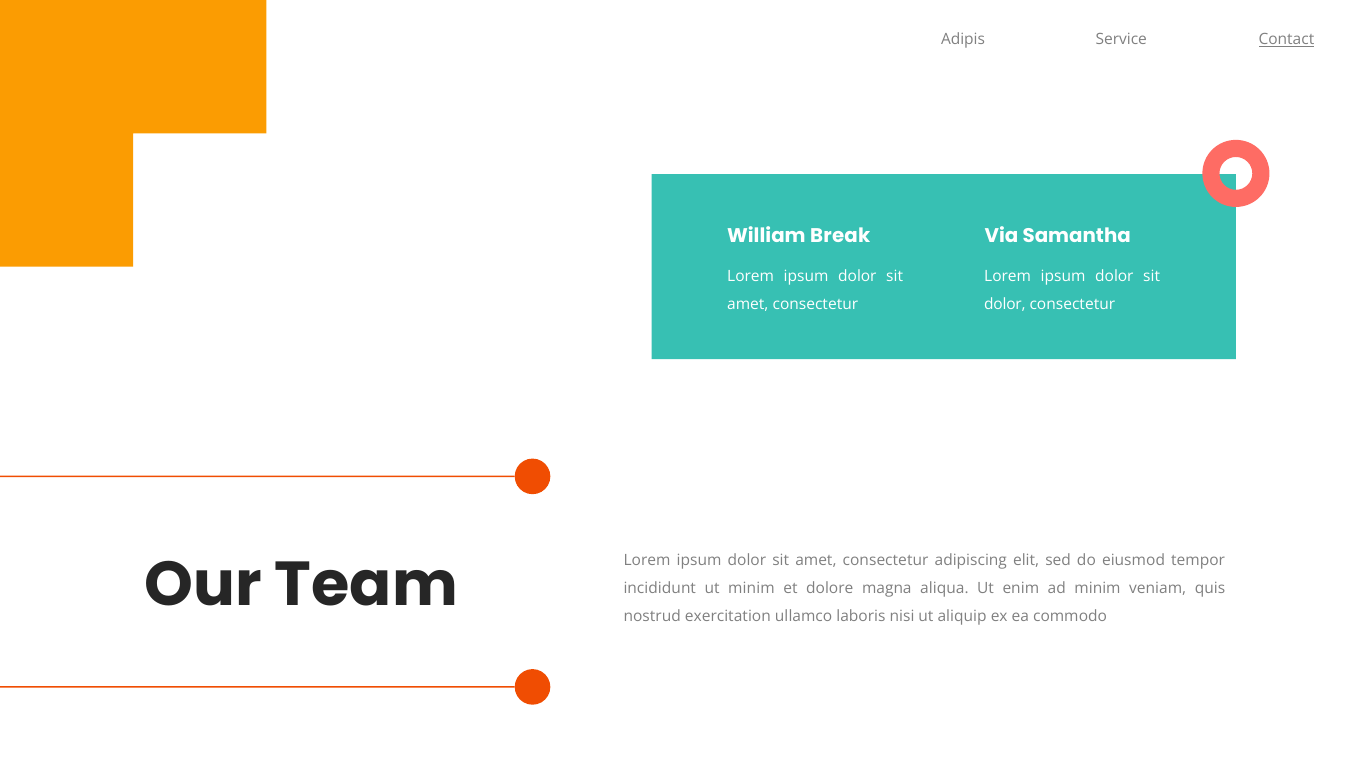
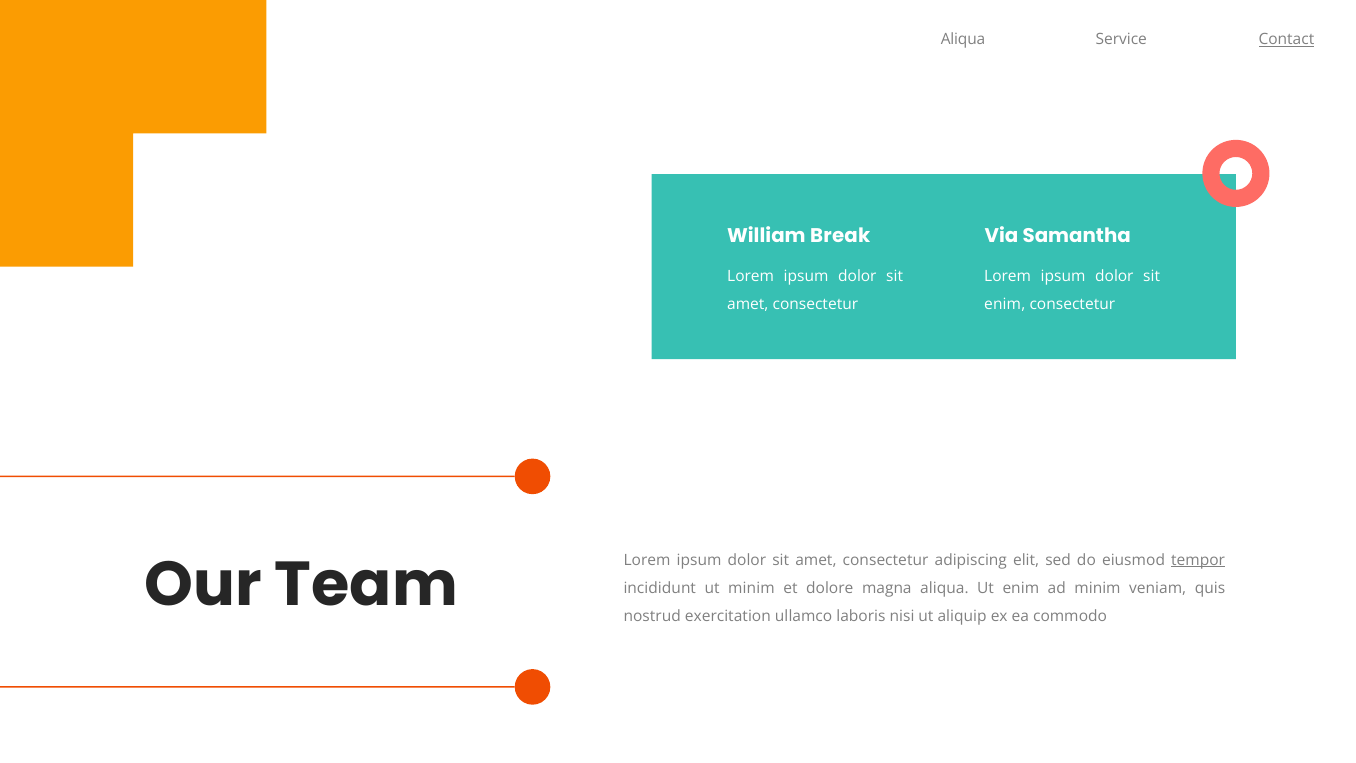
Adipis at (963, 40): Adipis -> Aliqua
dolor at (1005, 304): dolor -> enim
tempor underline: none -> present
